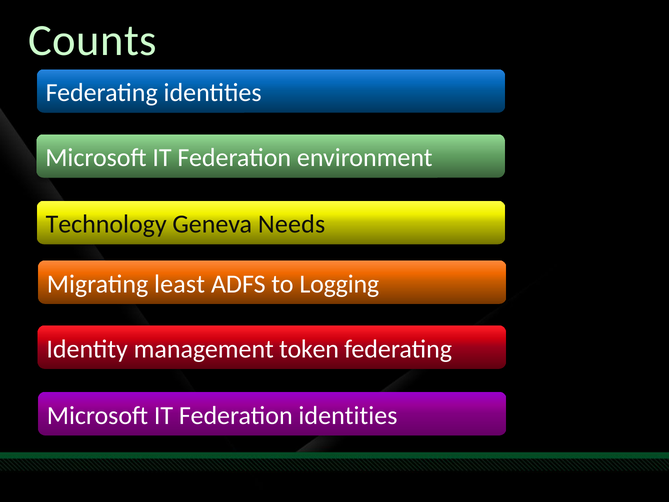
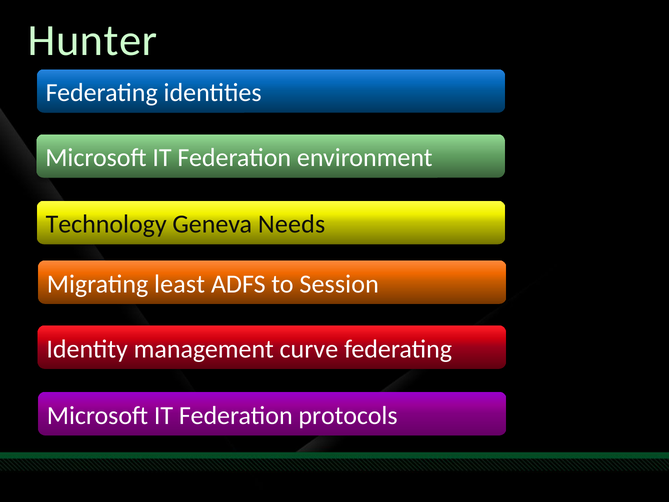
Counts: Counts -> Hunter
Logging: Logging -> Session
token: token -> curve
Federation identities: identities -> protocols
